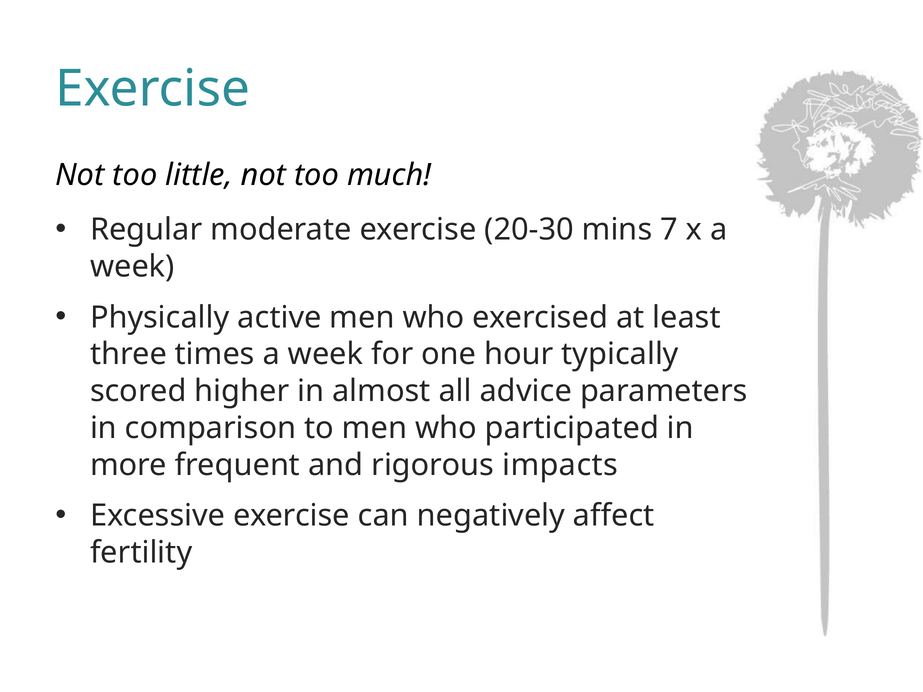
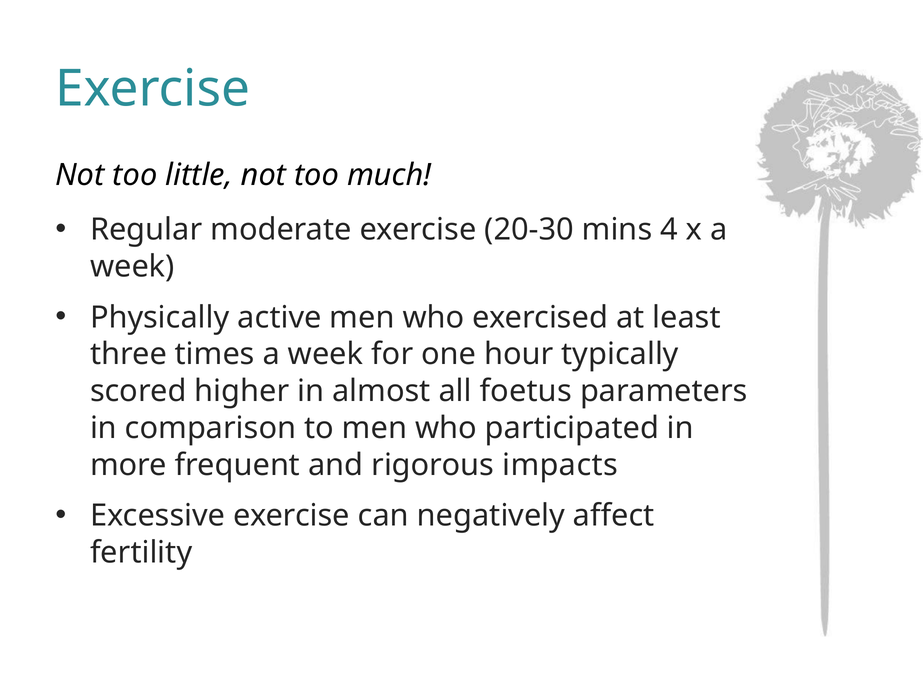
7: 7 -> 4
advice: advice -> foetus
